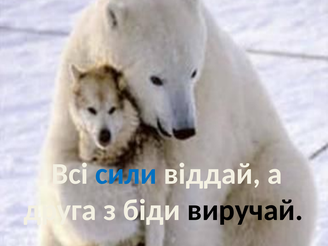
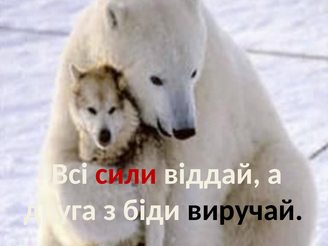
сили colour: blue -> red
